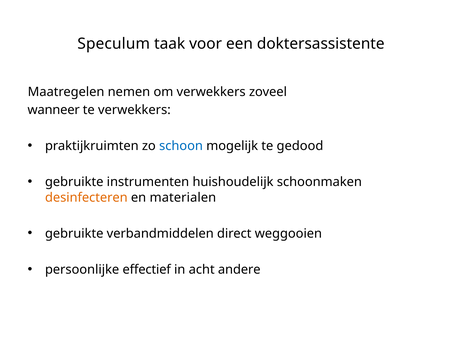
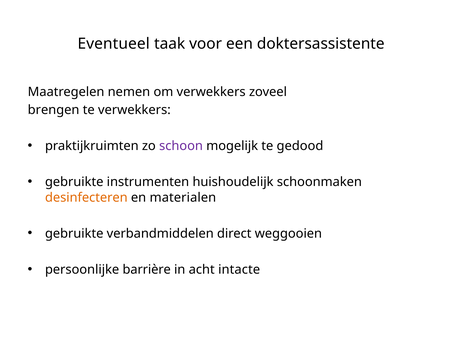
Speculum: Speculum -> Eventueel
wanneer: wanneer -> brengen
schoon colour: blue -> purple
effectief: effectief -> barrière
andere: andere -> intacte
